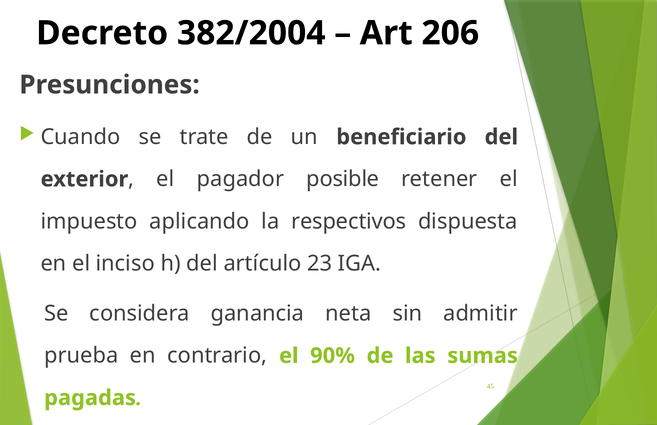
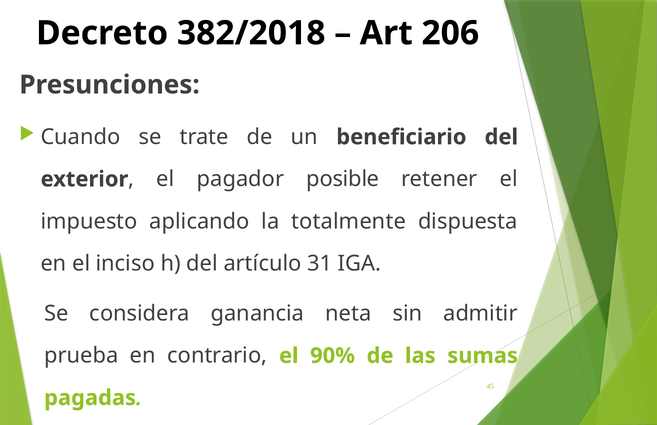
382/2004: 382/2004 -> 382/2018
respectivos: respectivos -> totalmente
23: 23 -> 31
